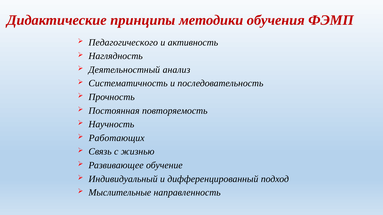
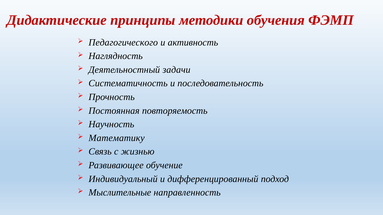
анализ: анализ -> задачи
Работающих: Работающих -> Математику
